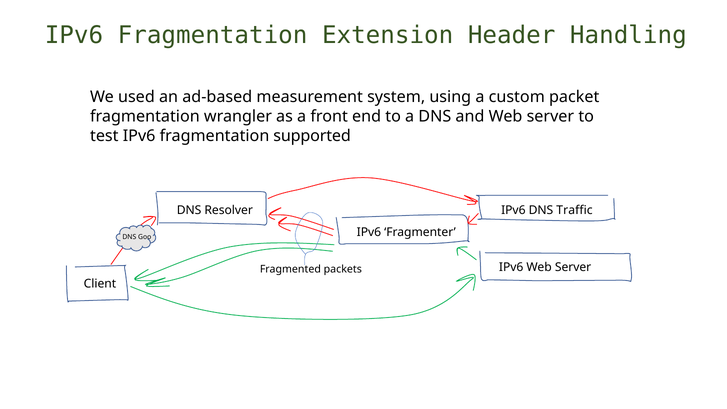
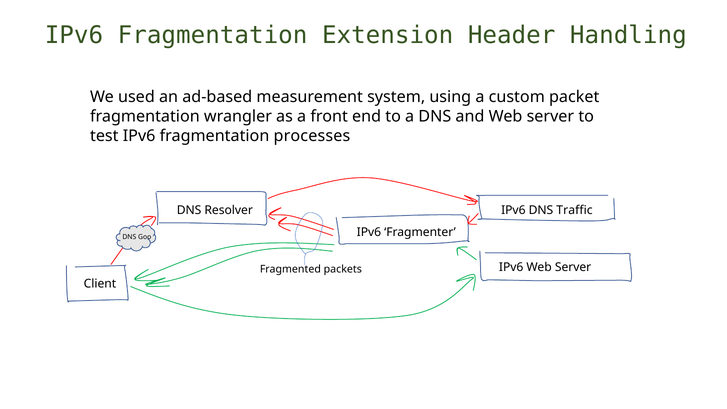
supported: supported -> processes
